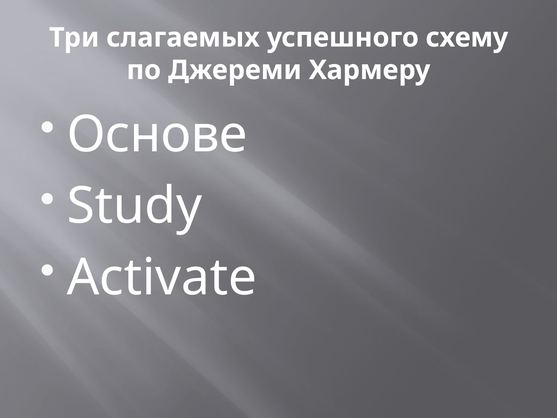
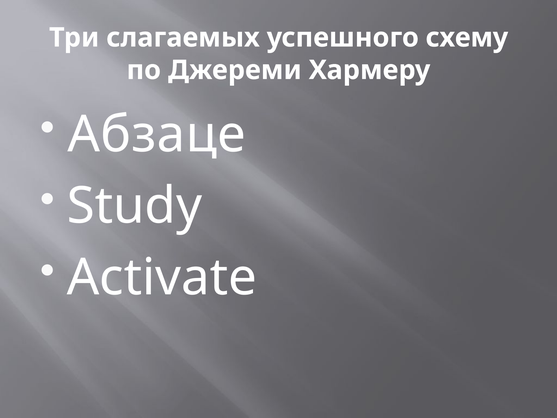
Основе: Основе -> Абзаце
